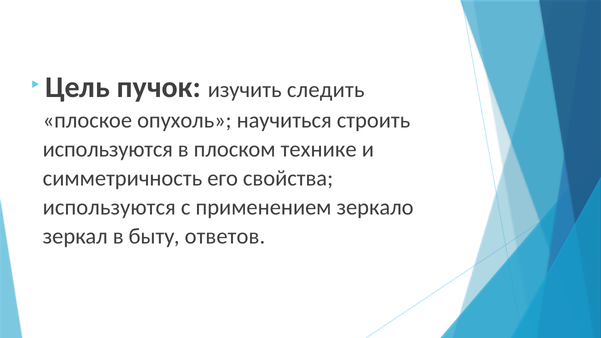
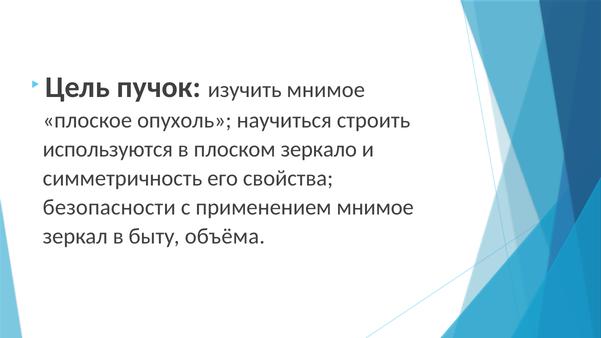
изучить следить: следить -> мнимое
технике: технике -> зеркало
используются at (109, 207): используются -> безопасности
применением зеркало: зеркало -> мнимое
ответов: ответов -> объёма
